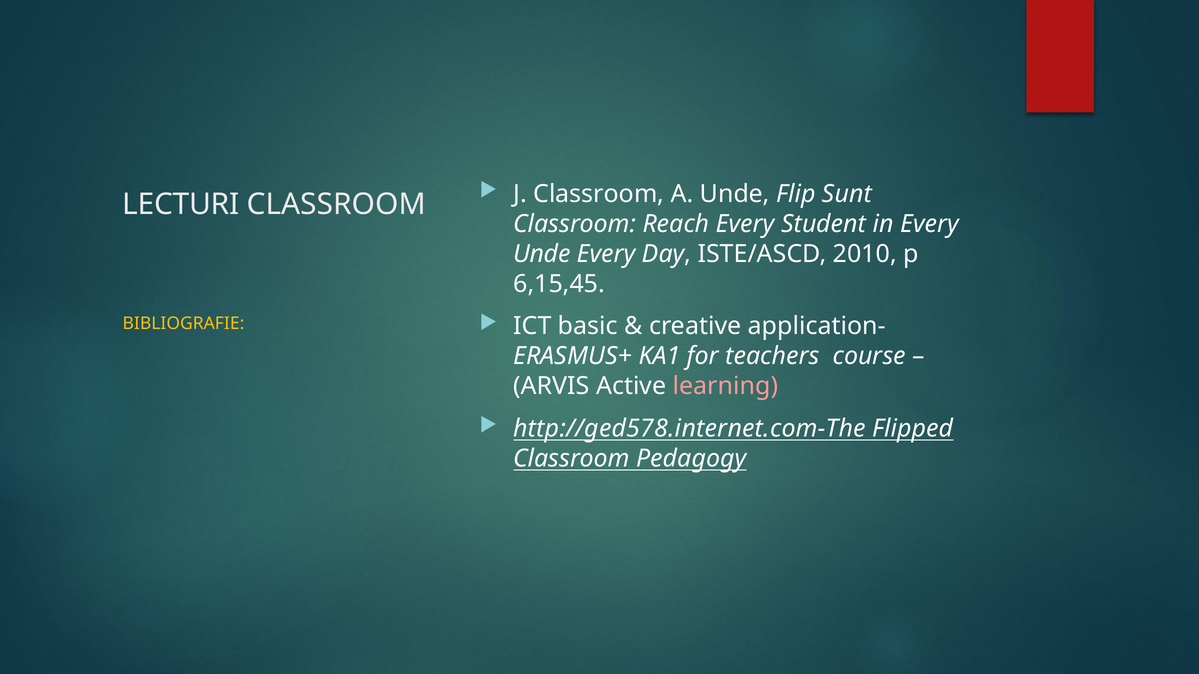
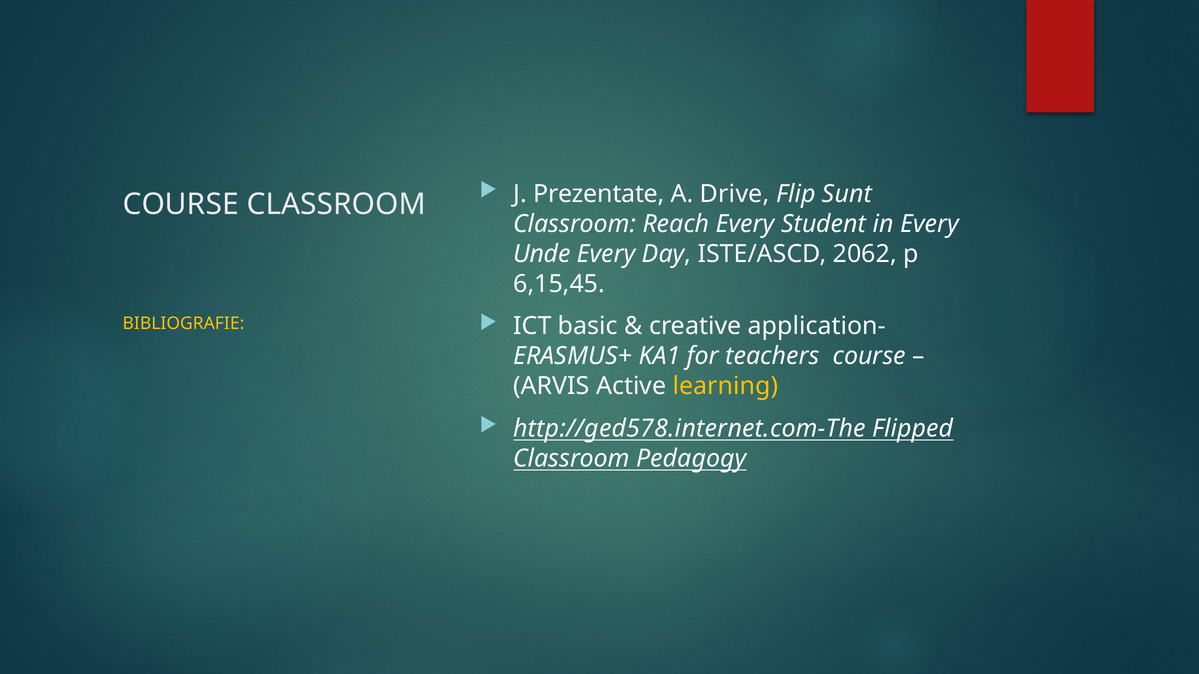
J Classroom: Classroom -> Prezentate
A Unde: Unde -> Drive
LECTURI at (181, 204): LECTURI -> COURSE
2010: 2010 -> 2062
learning colour: pink -> yellow
